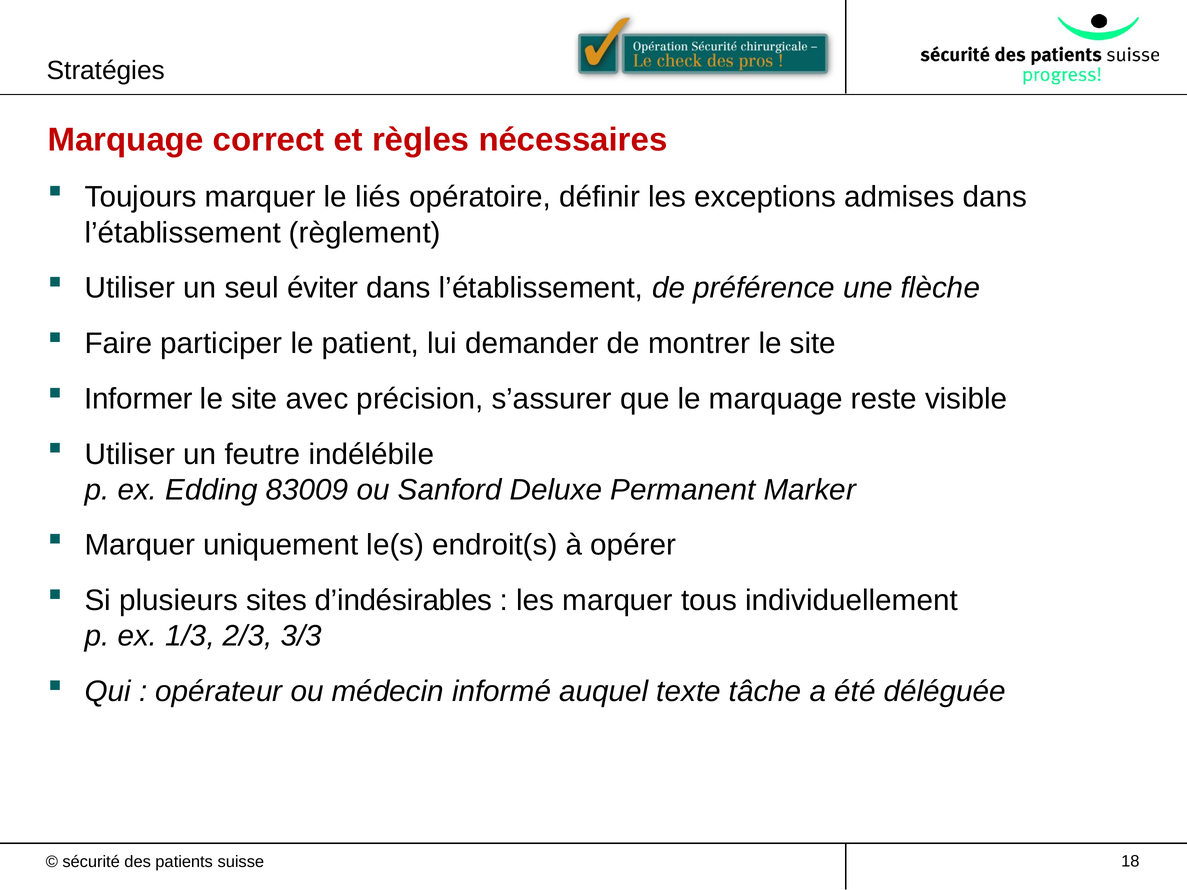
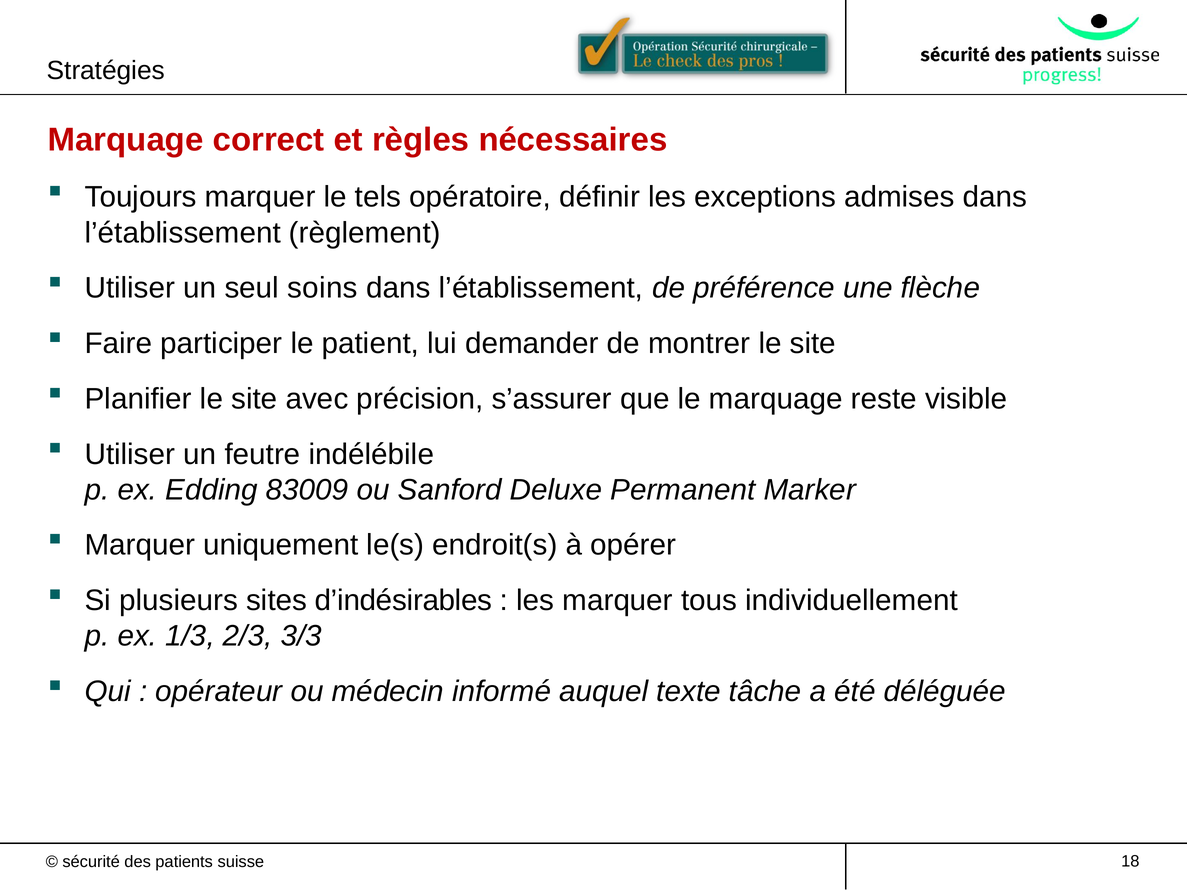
liés: liés -> tels
éviter: éviter -> soins
Informer: Informer -> Planifier
